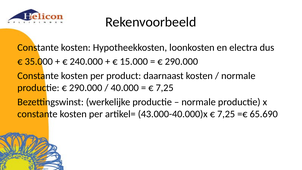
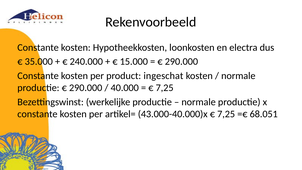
daarnaast: daarnaast -> ingeschat
65.690: 65.690 -> 68.051
